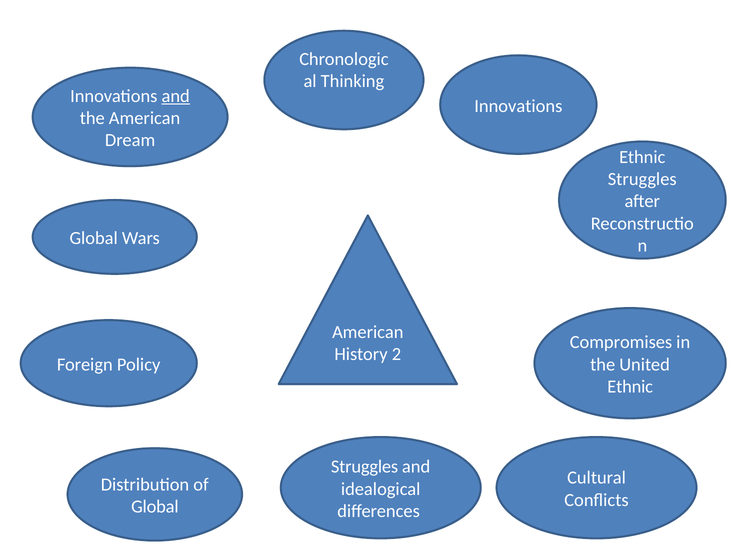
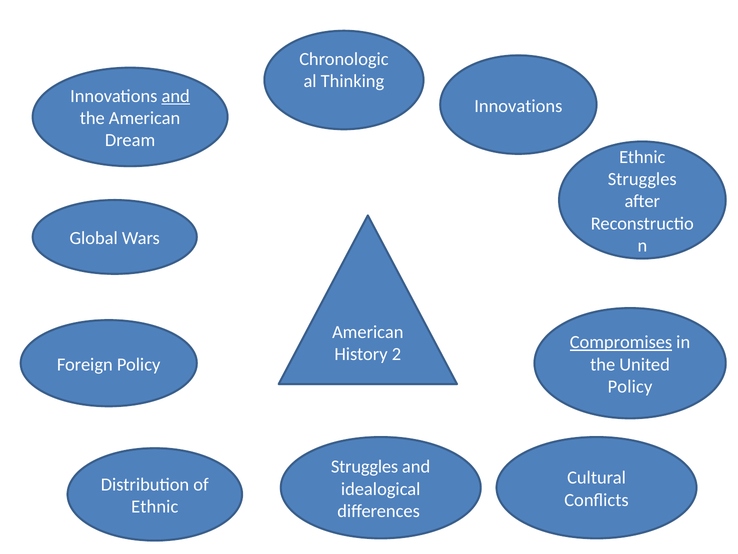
Compromises underline: none -> present
Ethnic at (630, 386): Ethnic -> Policy
Global at (155, 506): Global -> Ethnic
